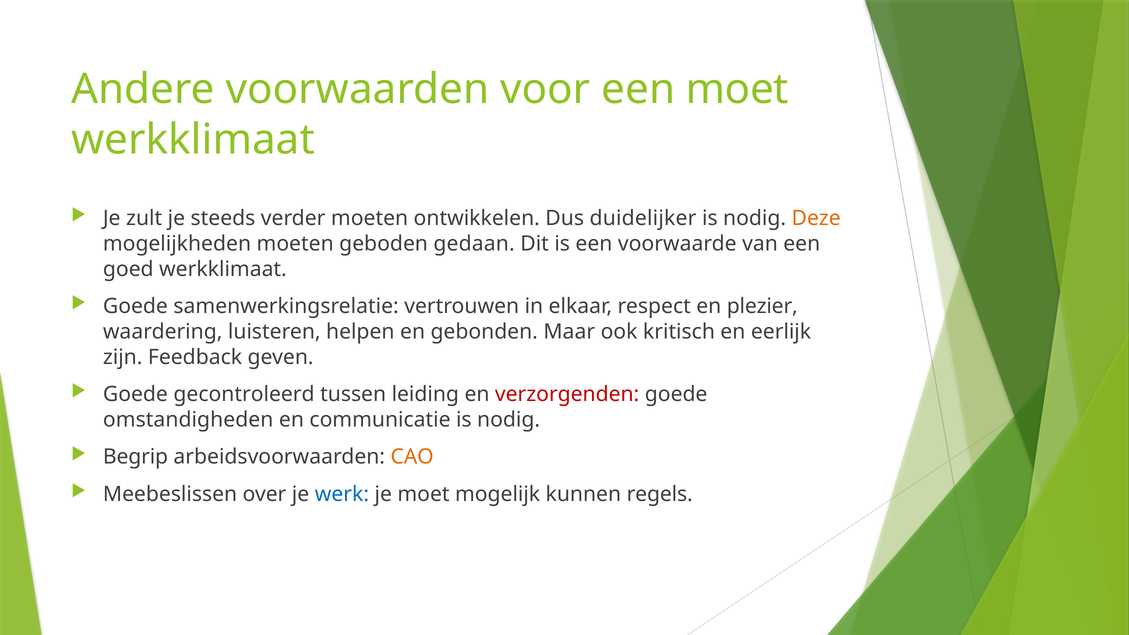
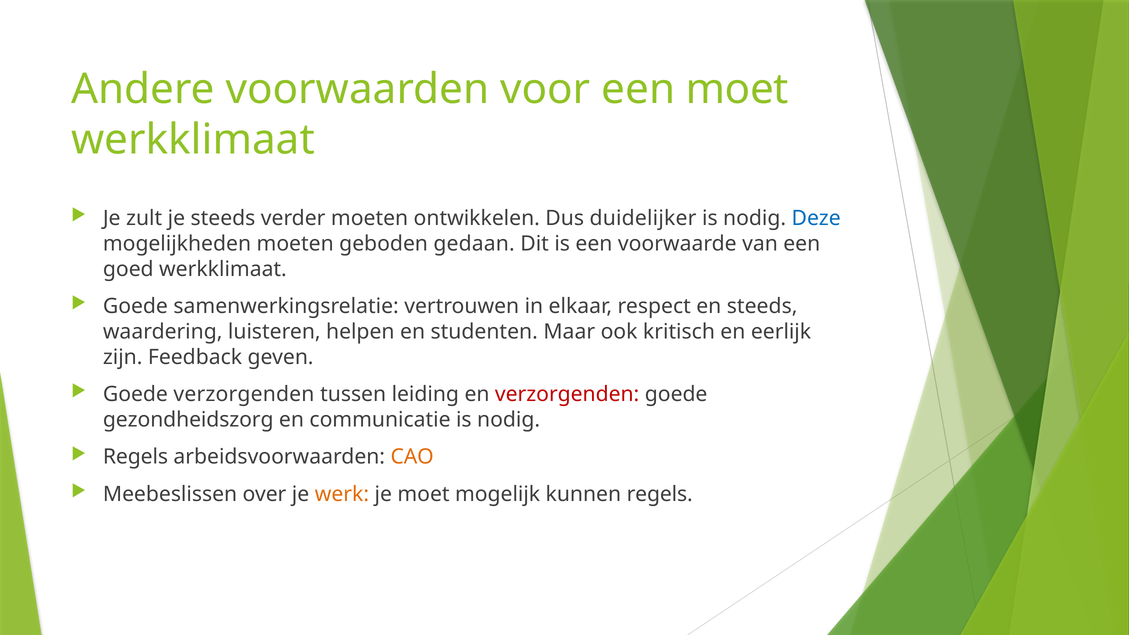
Deze colour: orange -> blue
en plezier: plezier -> steeds
gebonden: gebonden -> studenten
Goede gecontroleerd: gecontroleerd -> verzorgenden
omstandigheden: omstandigheden -> gezondheidszorg
Begrip at (136, 457): Begrip -> Regels
werk colour: blue -> orange
